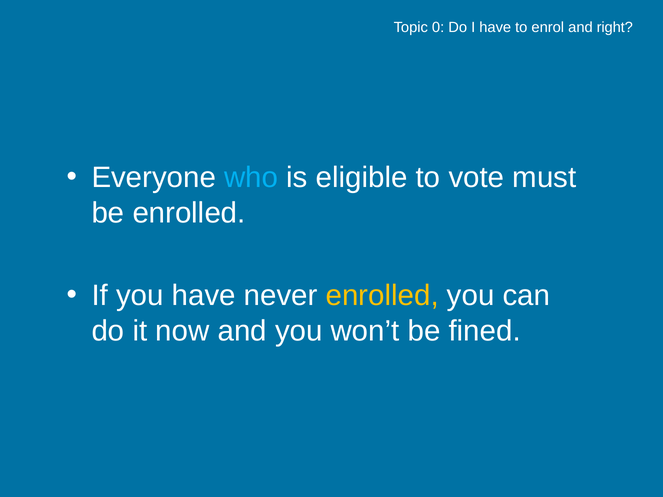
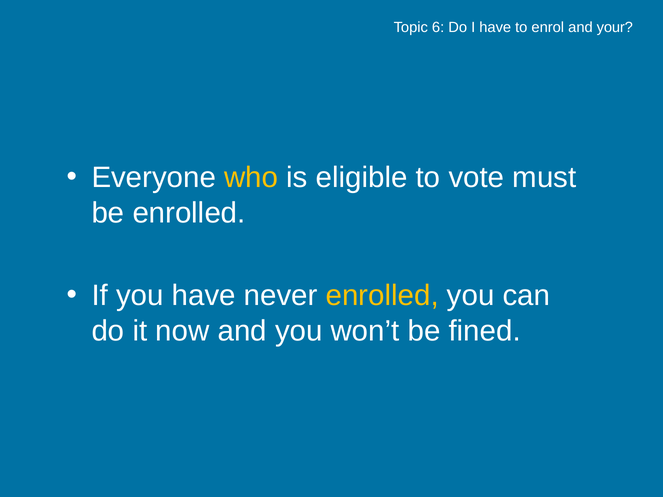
0: 0 -> 6
right: right -> your
who colour: light blue -> yellow
